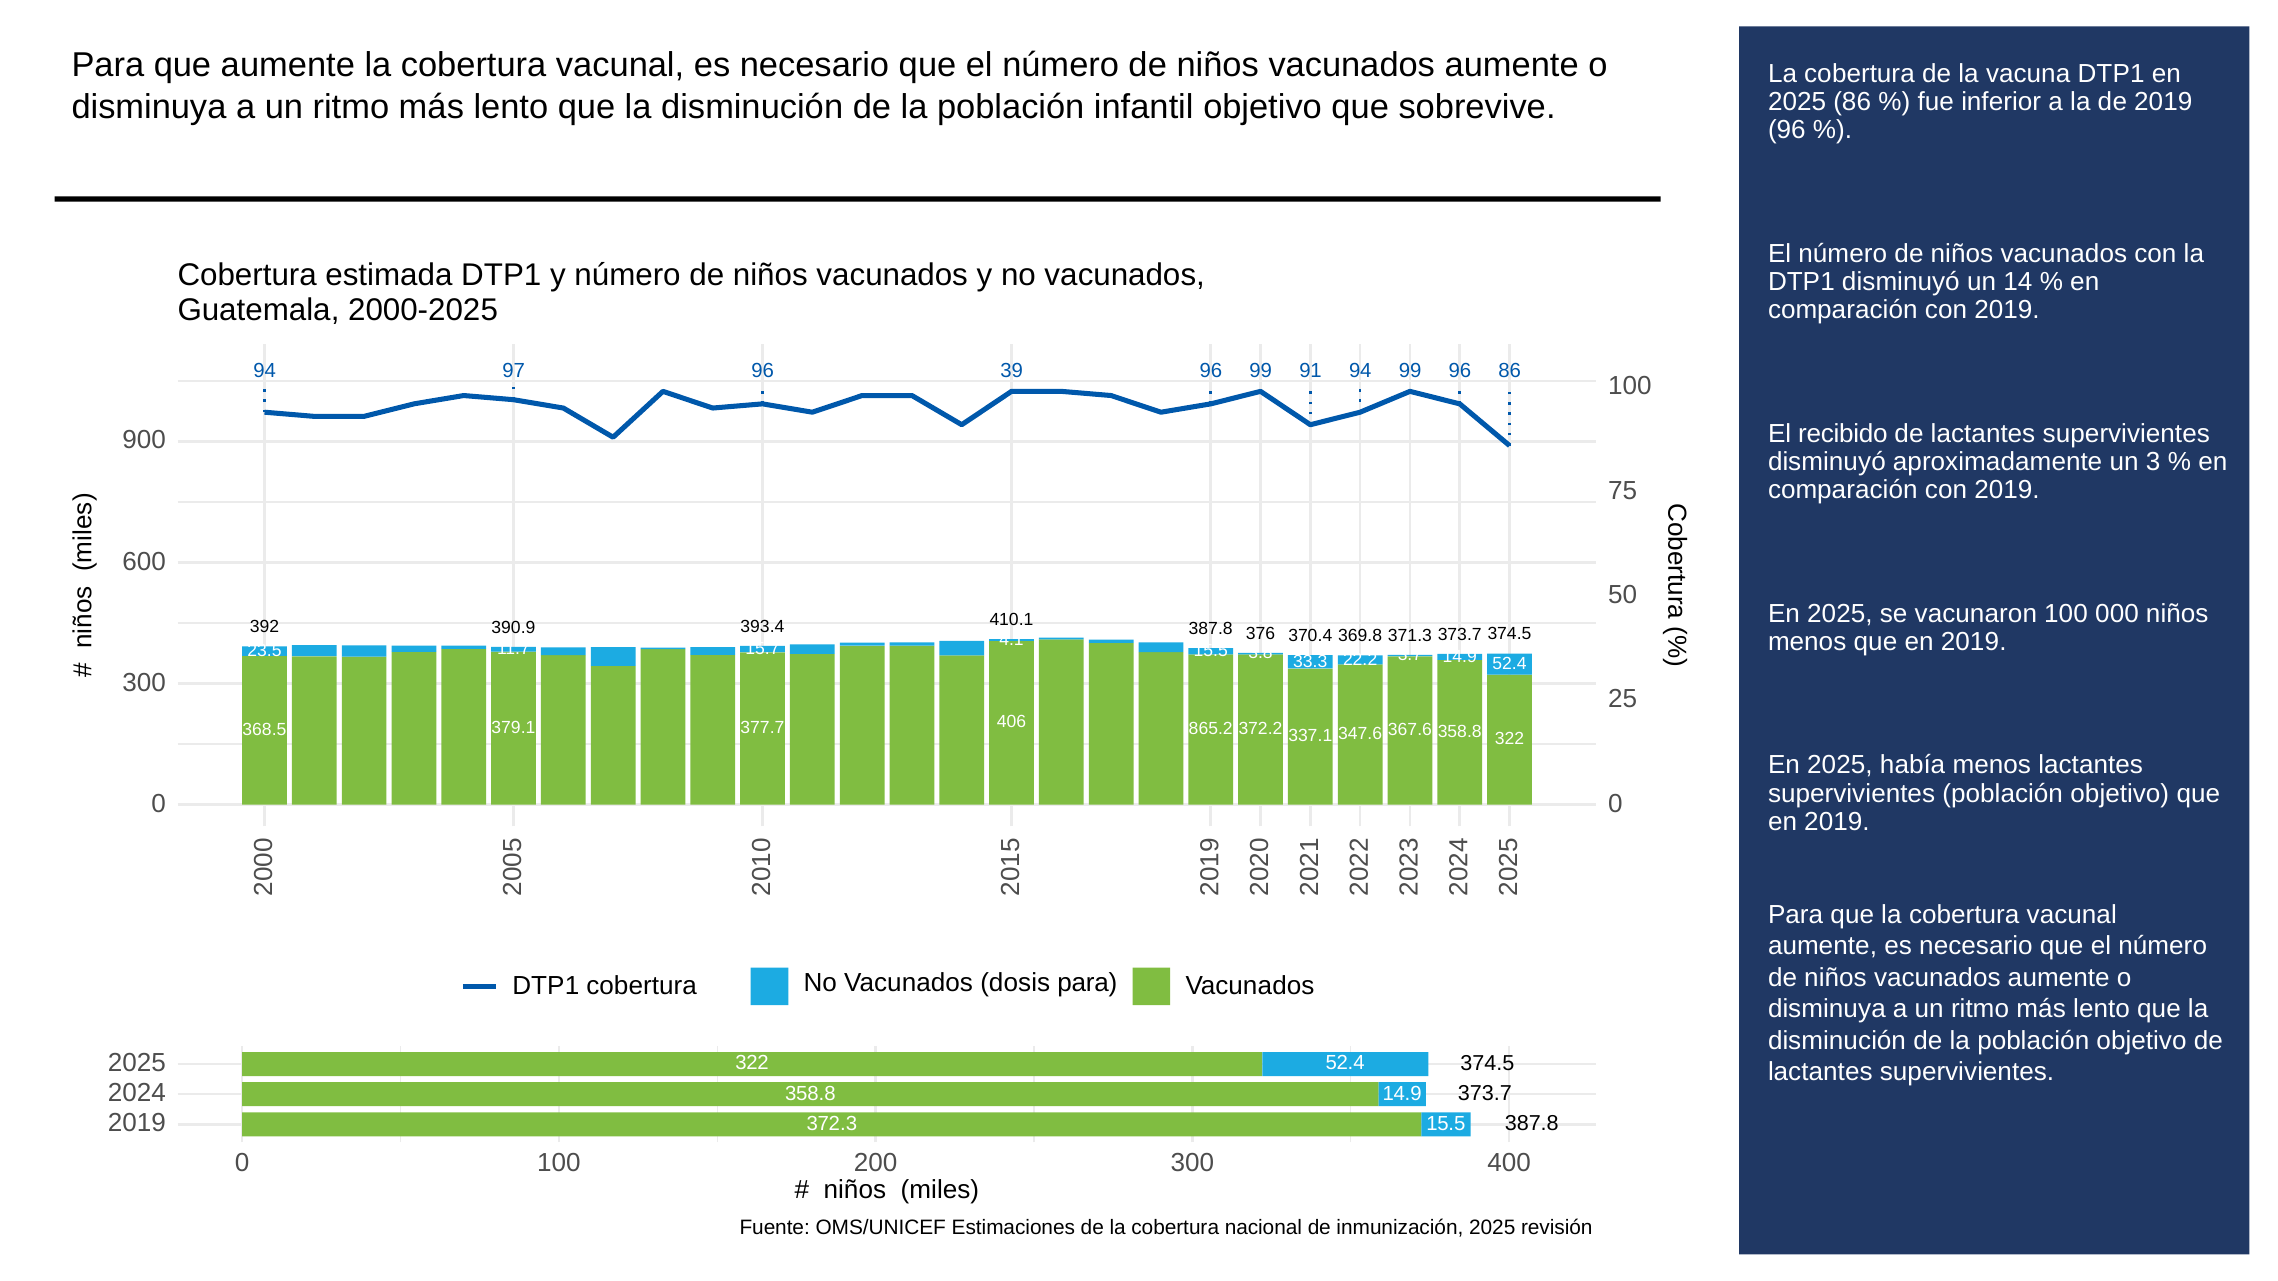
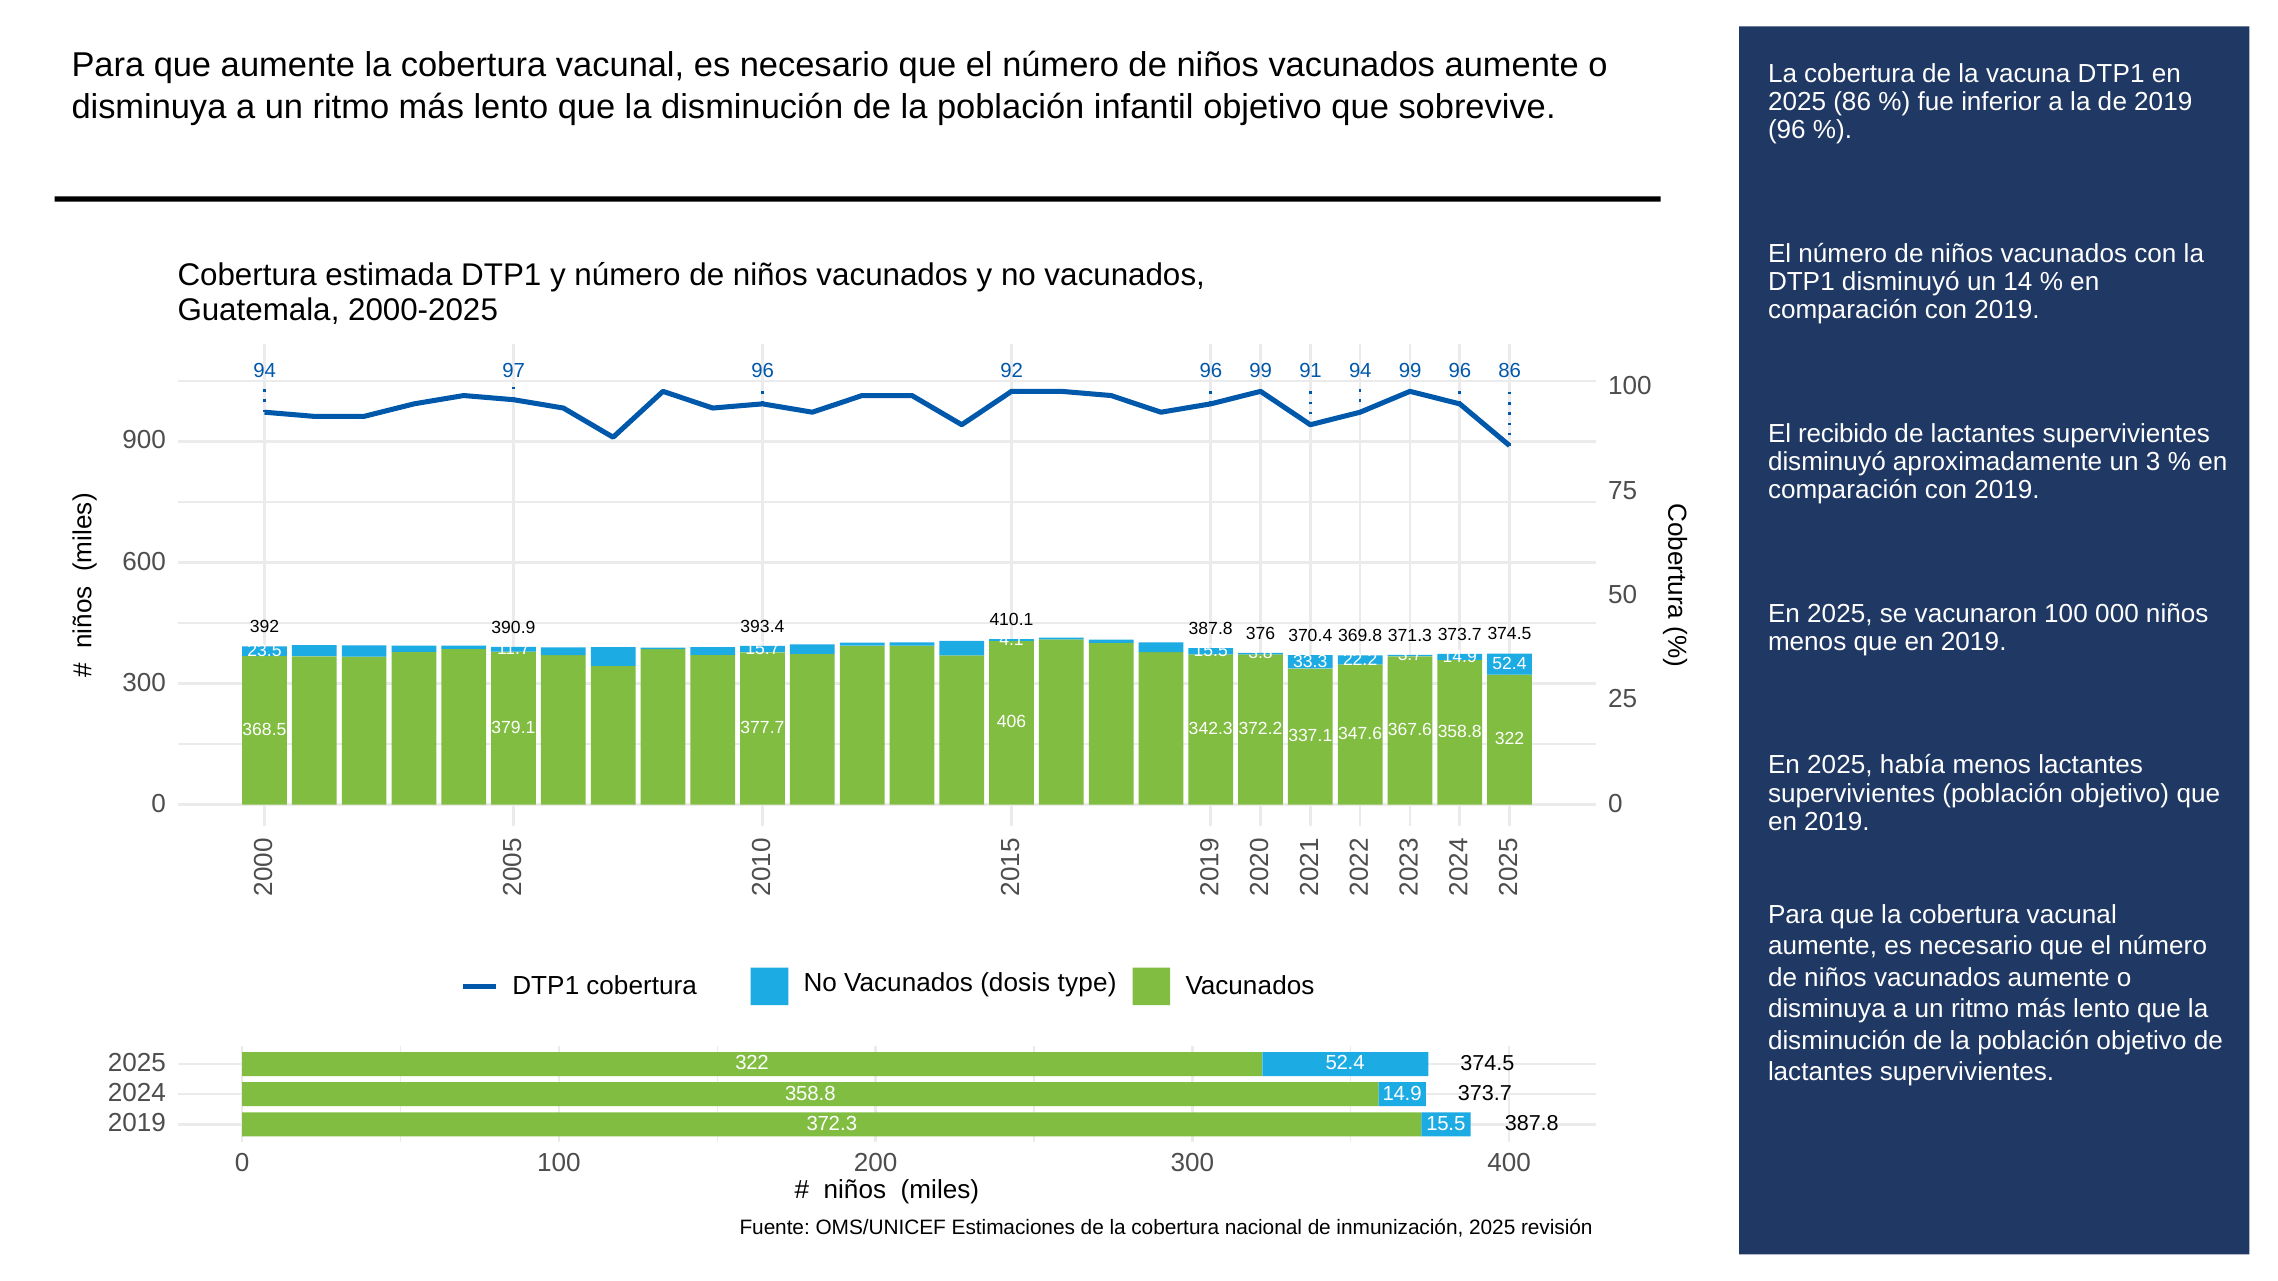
39: 39 -> 92
865.2: 865.2 -> 342.3
dosis para: para -> type
